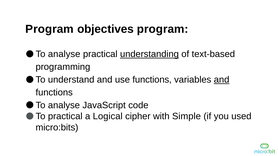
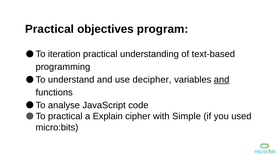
Program at (50, 29): Program -> Practical
analyse at (64, 54): analyse -> iteration
understanding underline: present -> none
use functions: functions -> decipher
Logical: Logical -> Explain
